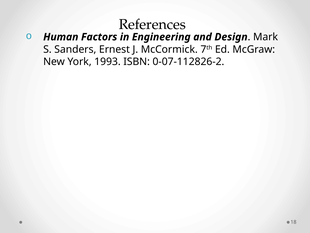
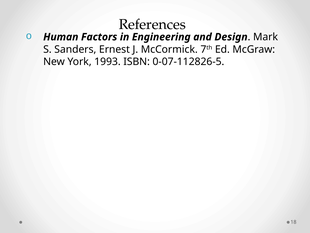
0-07-112826-2: 0-07-112826-2 -> 0-07-112826-5
